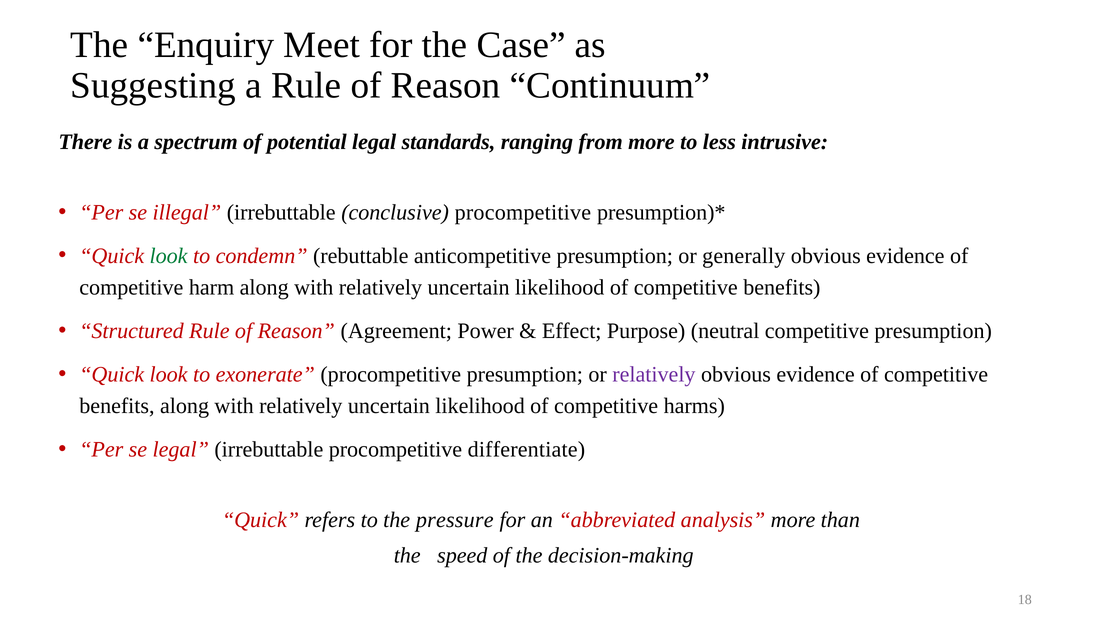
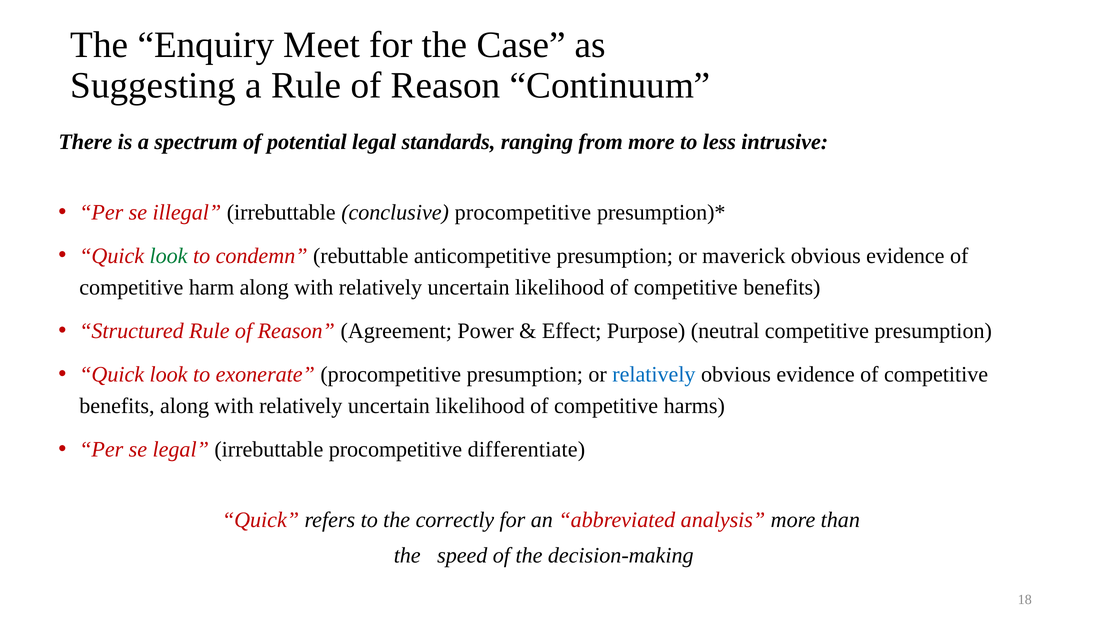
generally: generally -> maverick
relatively at (654, 375) colour: purple -> blue
pressure: pressure -> correctly
